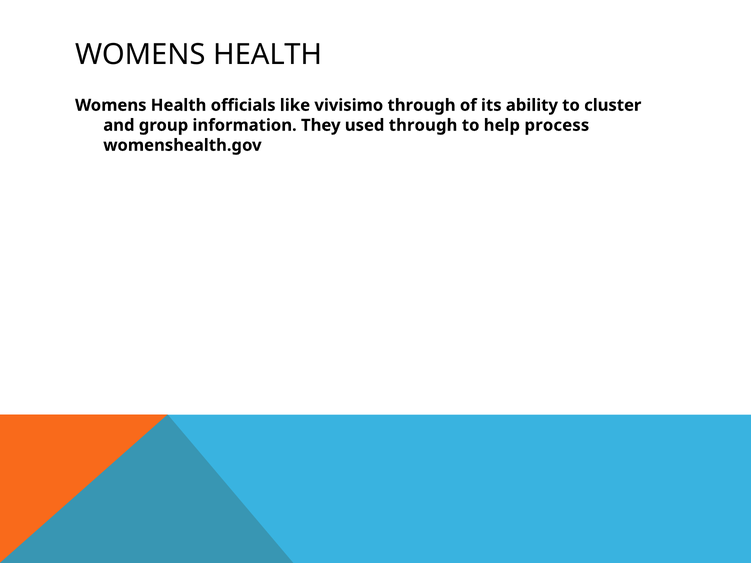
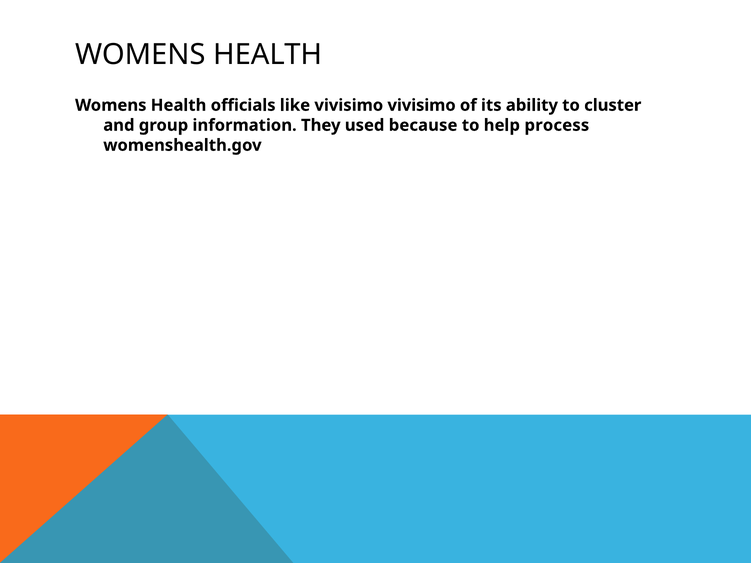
vivisimo through: through -> vivisimo
used through: through -> because
